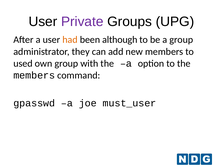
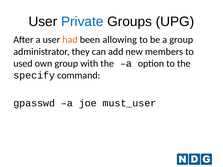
Private colour: purple -> blue
although: although -> allowing
members at (34, 75): members -> specify
